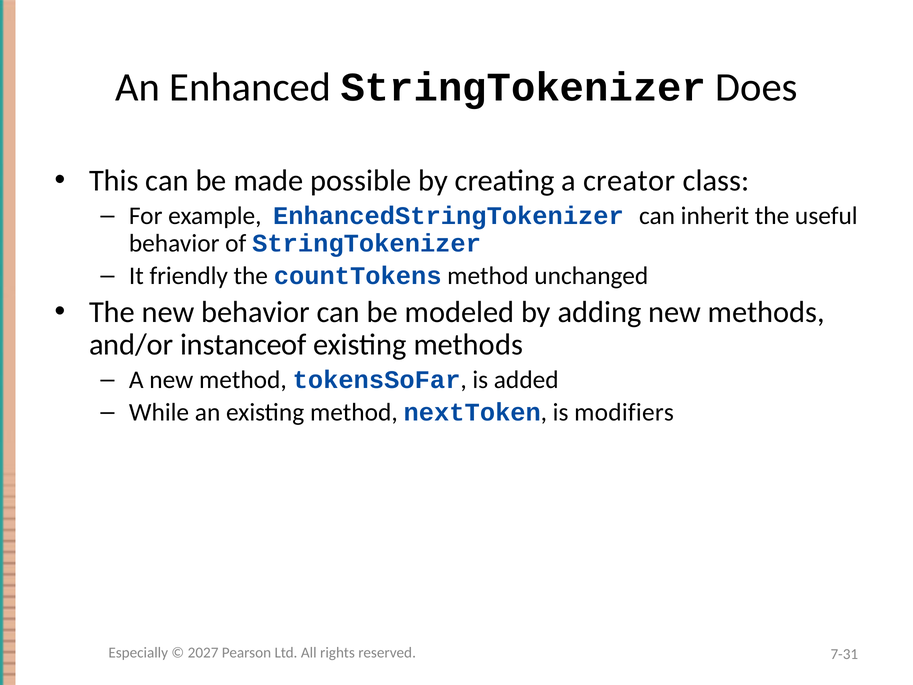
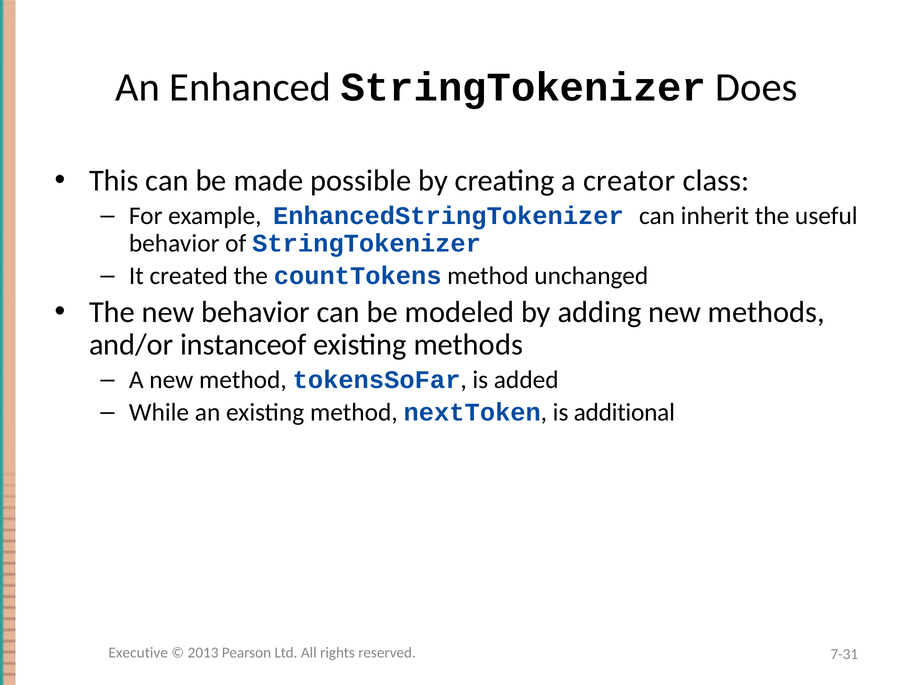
friendly: friendly -> created
modifiers: modifiers -> additional
Especially: Especially -> Executive
2027: 2027 -> 2013
